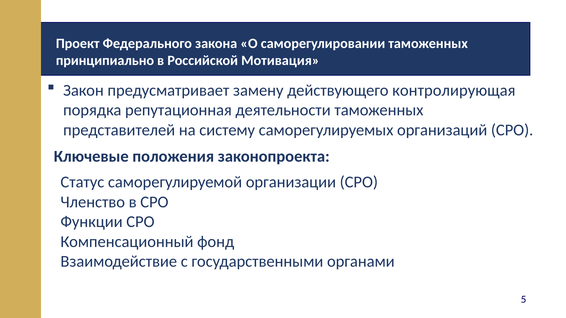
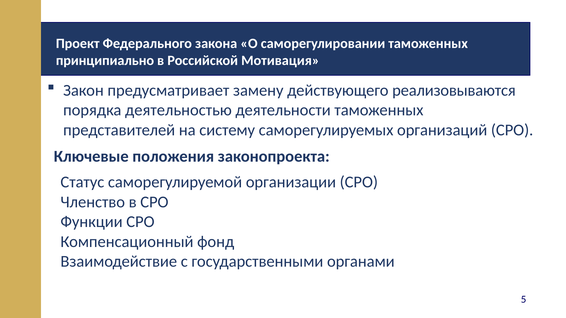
контролирующая: контролирующая -> реализовываются
репутационная: репутационная -> деятельностью
